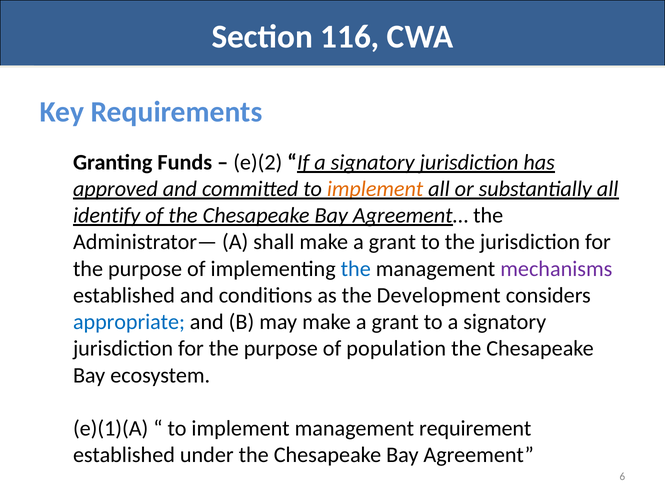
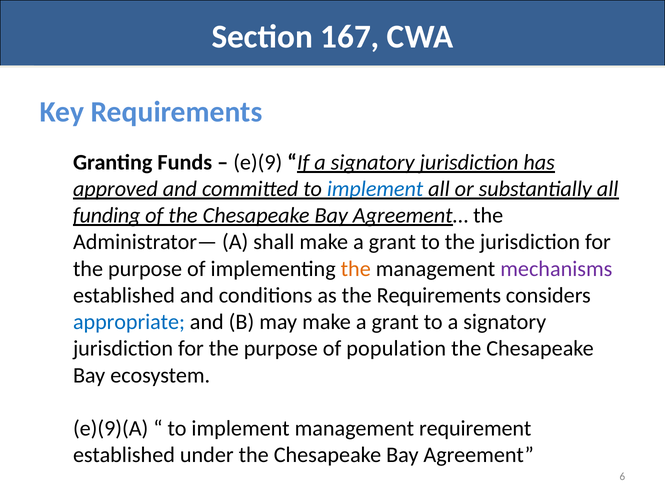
116: 116 -> 167
e)(2: e)(2 -> e)(9
implement at (375, 189) colour: orange -> blue
identify: identify -> funding
the at (356, 269) colour: blue -> orange
the Development: Development -> Requirements
e)(1)(A: e)(1)(A -> e)(9)(A
